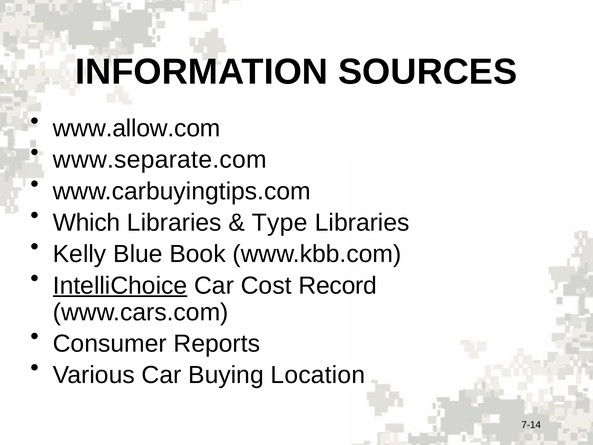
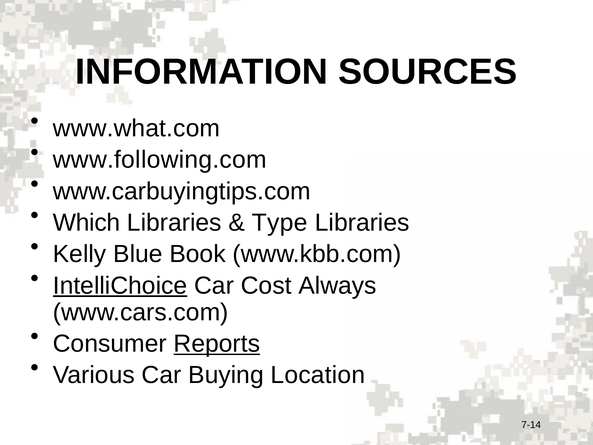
www.allow.com: www.allow.com -> www.what.com
www.separate.com: www.separate.com -> www.following.com
Record: Record -> Always
Reports underline: none -> present
